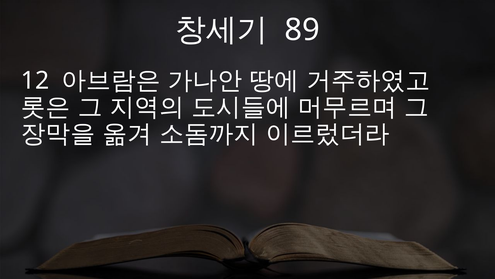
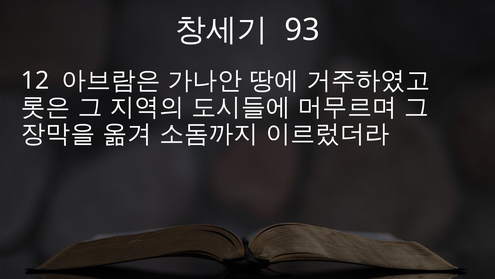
89: 89 -> 93
